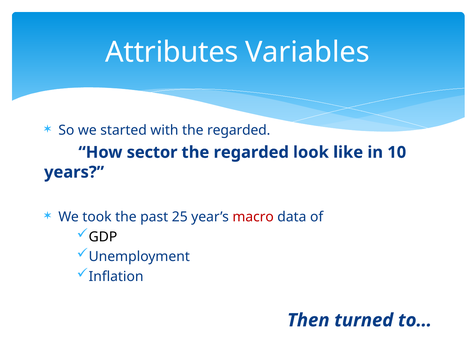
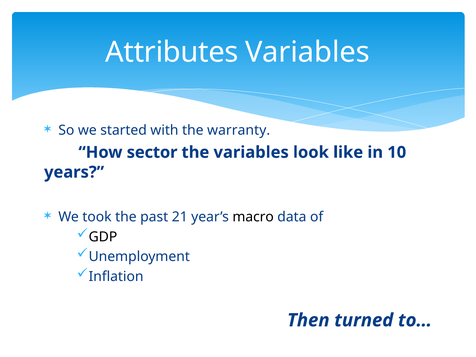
with the regarded: regarded -> warranty
regarded at (251, 152): regarded -> variables
25: 25 -> 21
macro colour: red -> black
